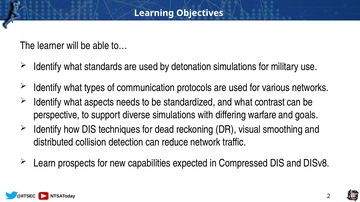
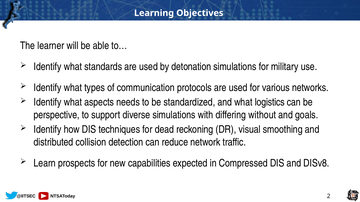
contrast: contrast -> logistics
warfare: warfare -> without
